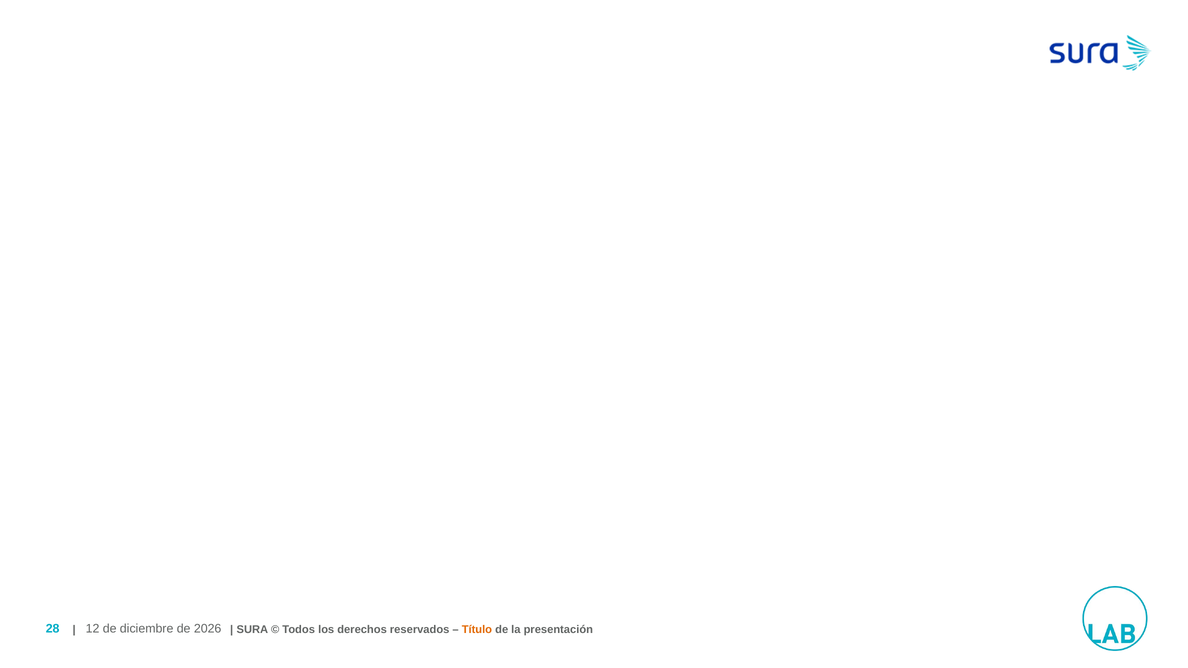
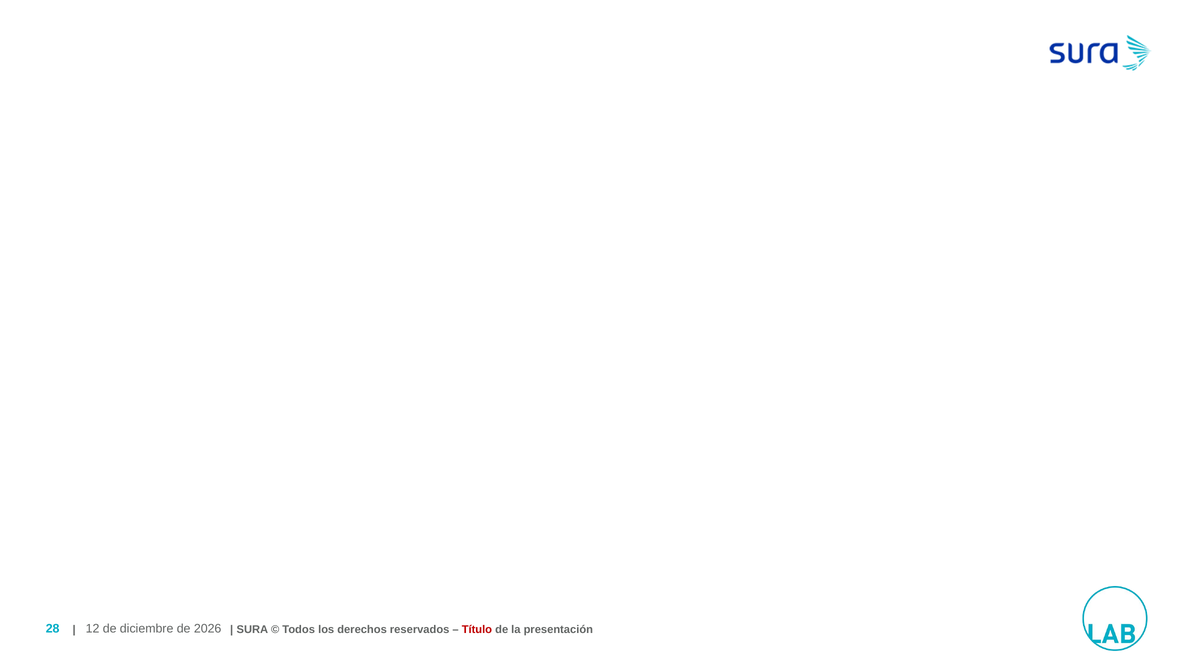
Título colour: orange -> red
